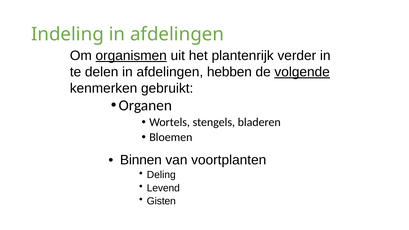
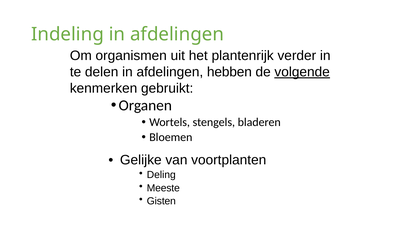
organismen underline: present -> none
Binnen: Binnen -> Gelijke
Levend: Levend -> Meeste
